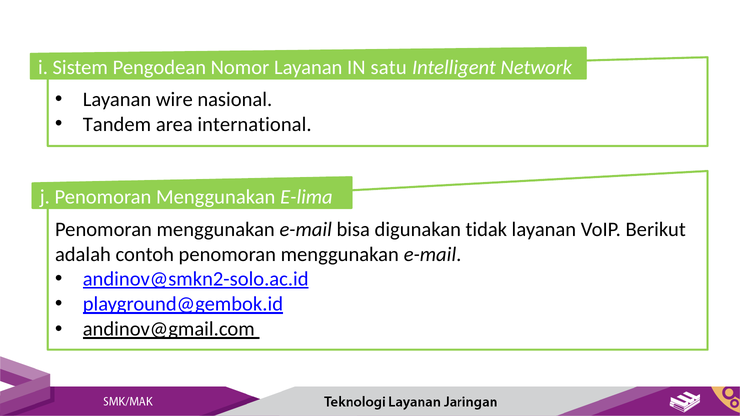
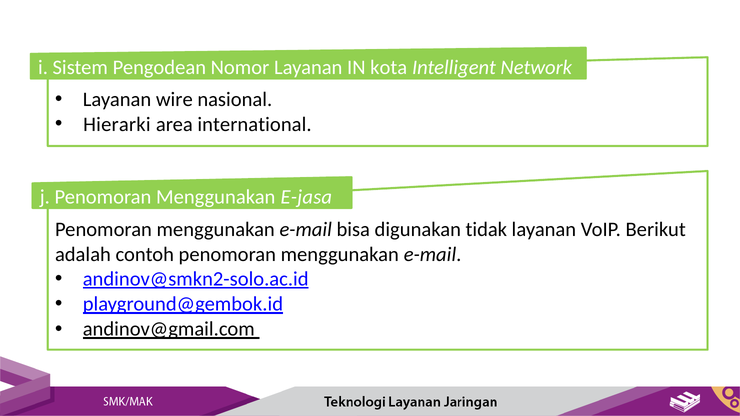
satu: satu -> kota
Tandem: Tandem -> Hierarki
E-lima: E-lima -> E-jasa
